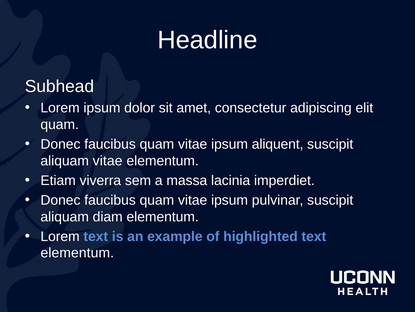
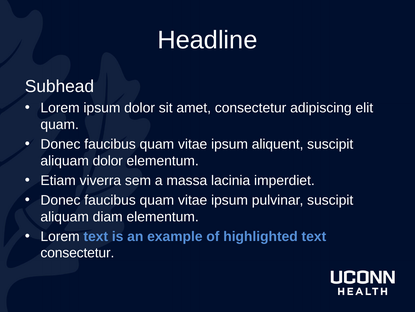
aliquam vitae: vitae -> dolor
elementum at (77, 252): elementum -> consectetur
